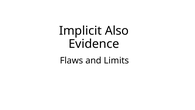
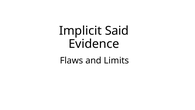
Also: Also -> Said
